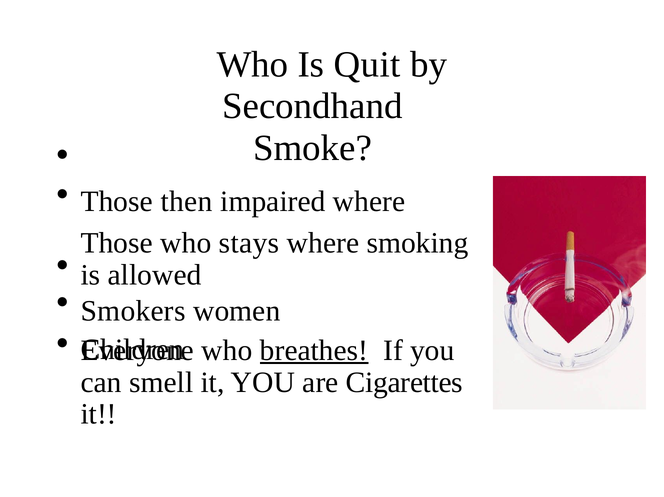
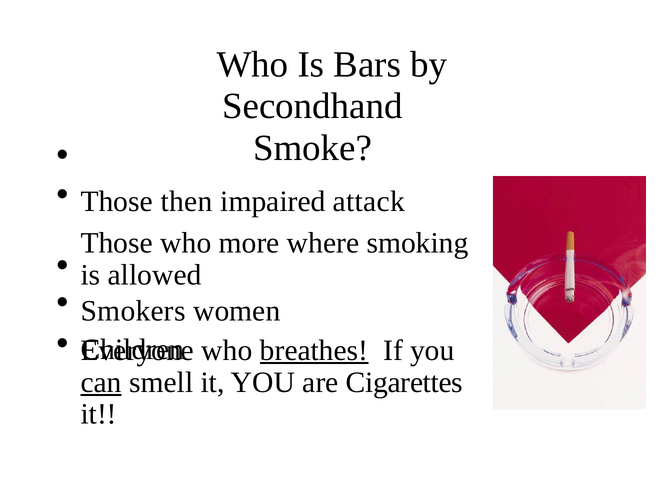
Quit: Quit -> Bars
impaired where: where -> attack
stays: stays -> more
can underline: none -> present
